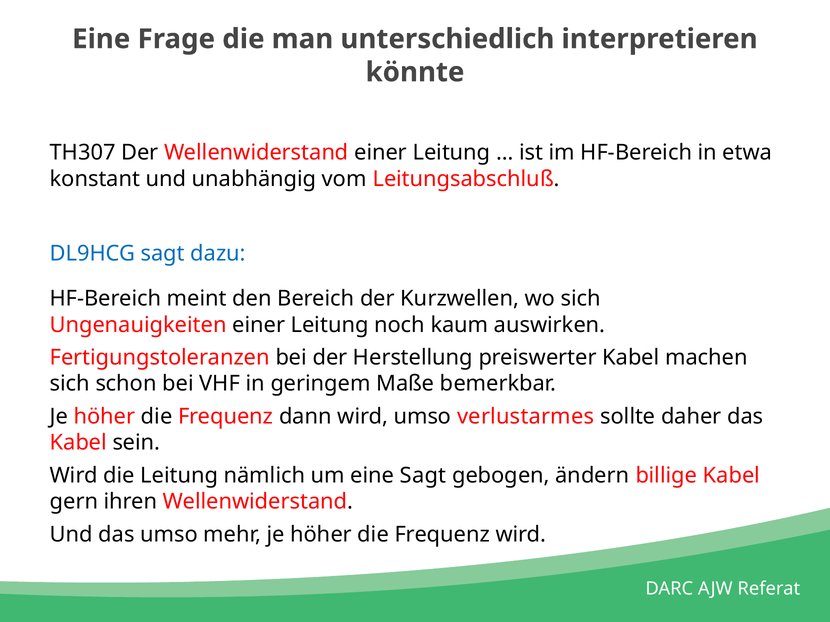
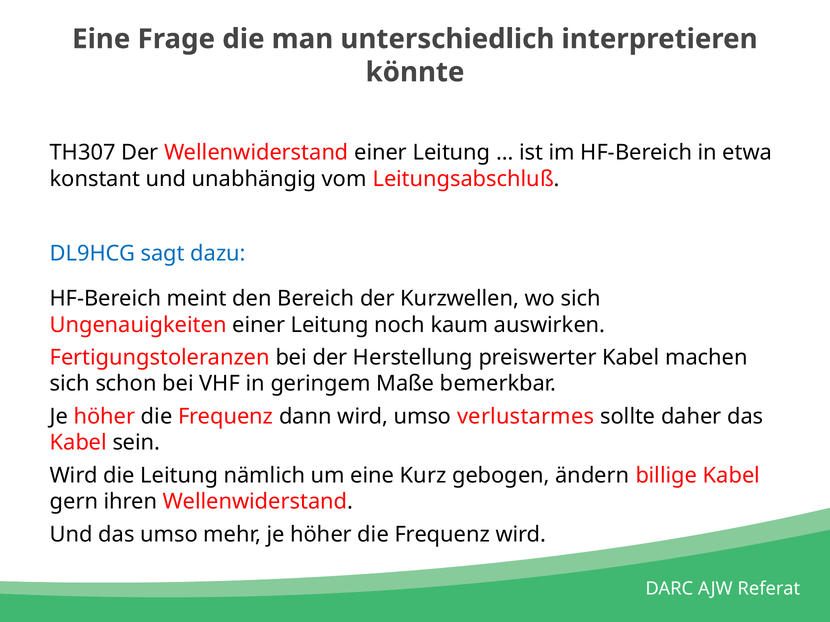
eine Sagt: Sagt -> Kurz
